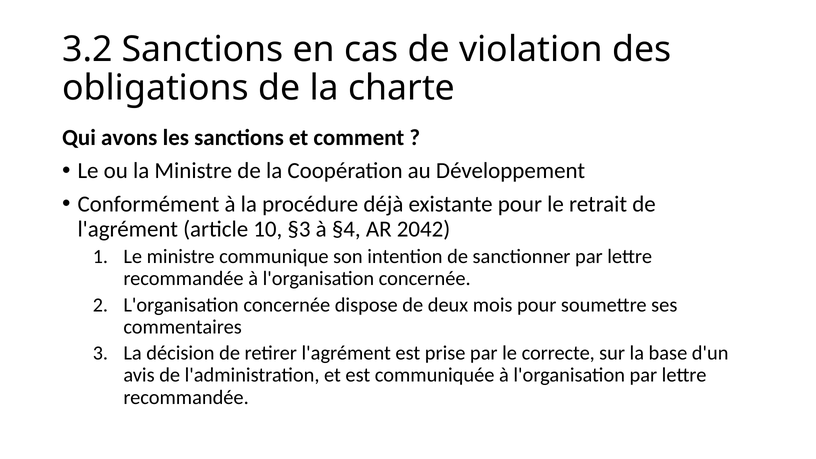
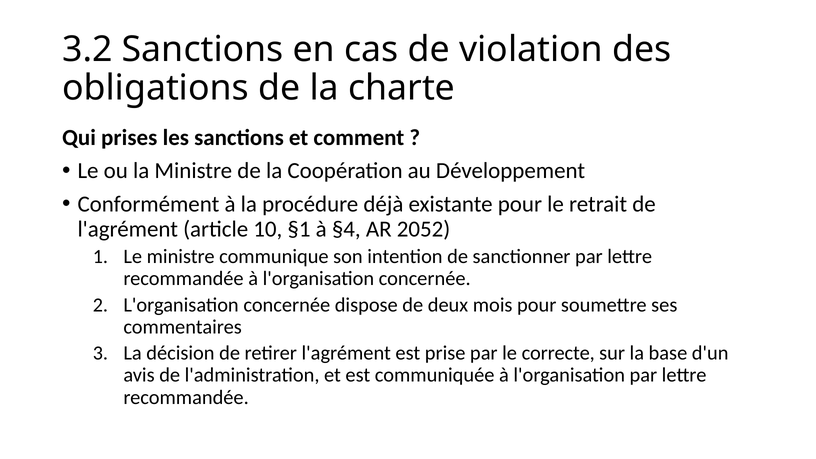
avons: avons -> prises
§3: §3 -> §1
2042: 2042 -> 2052
